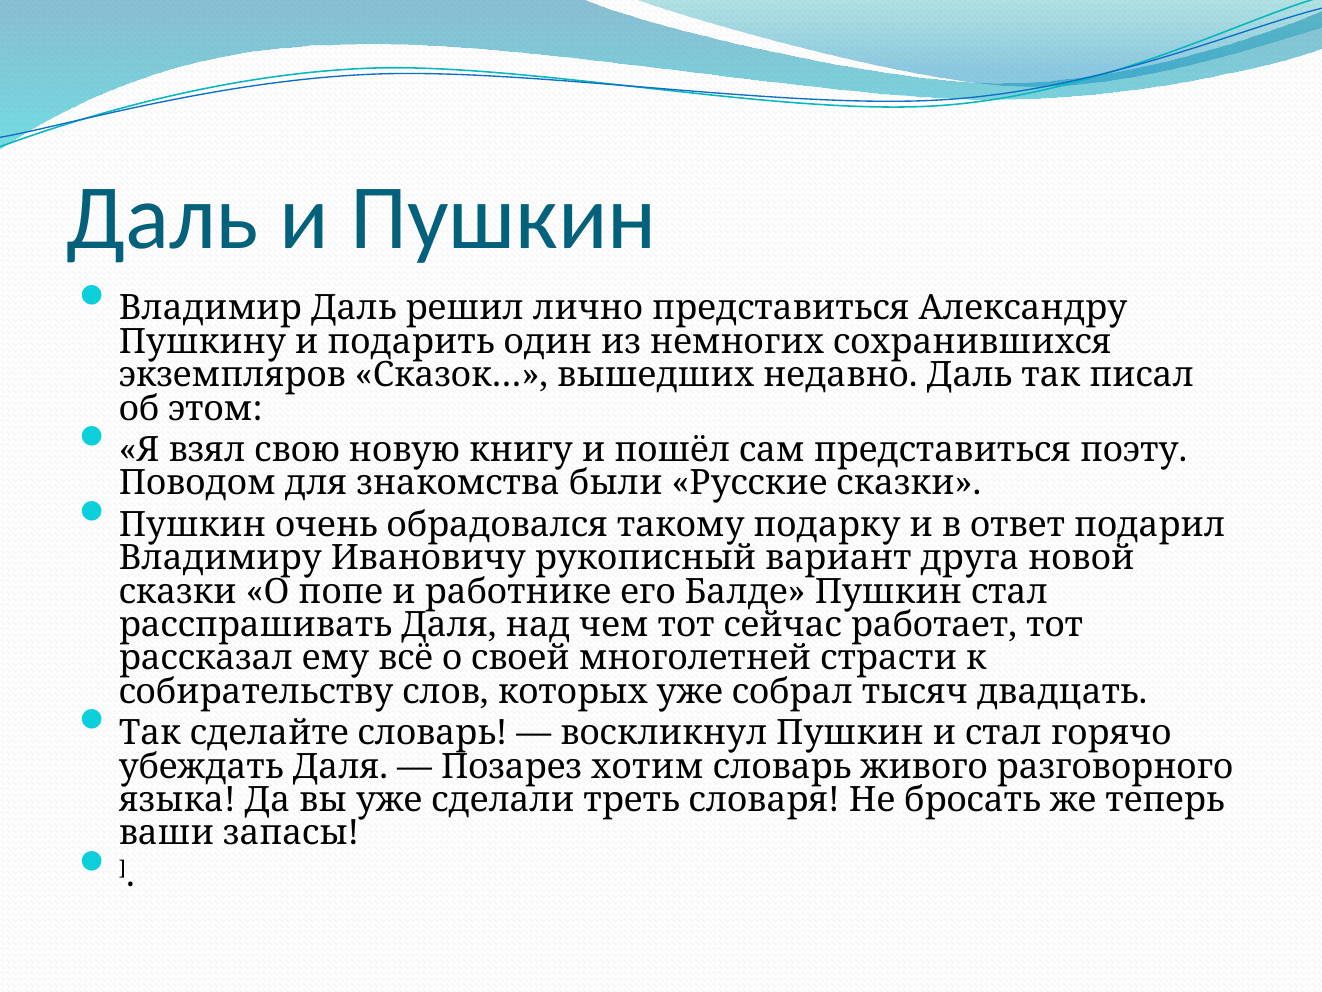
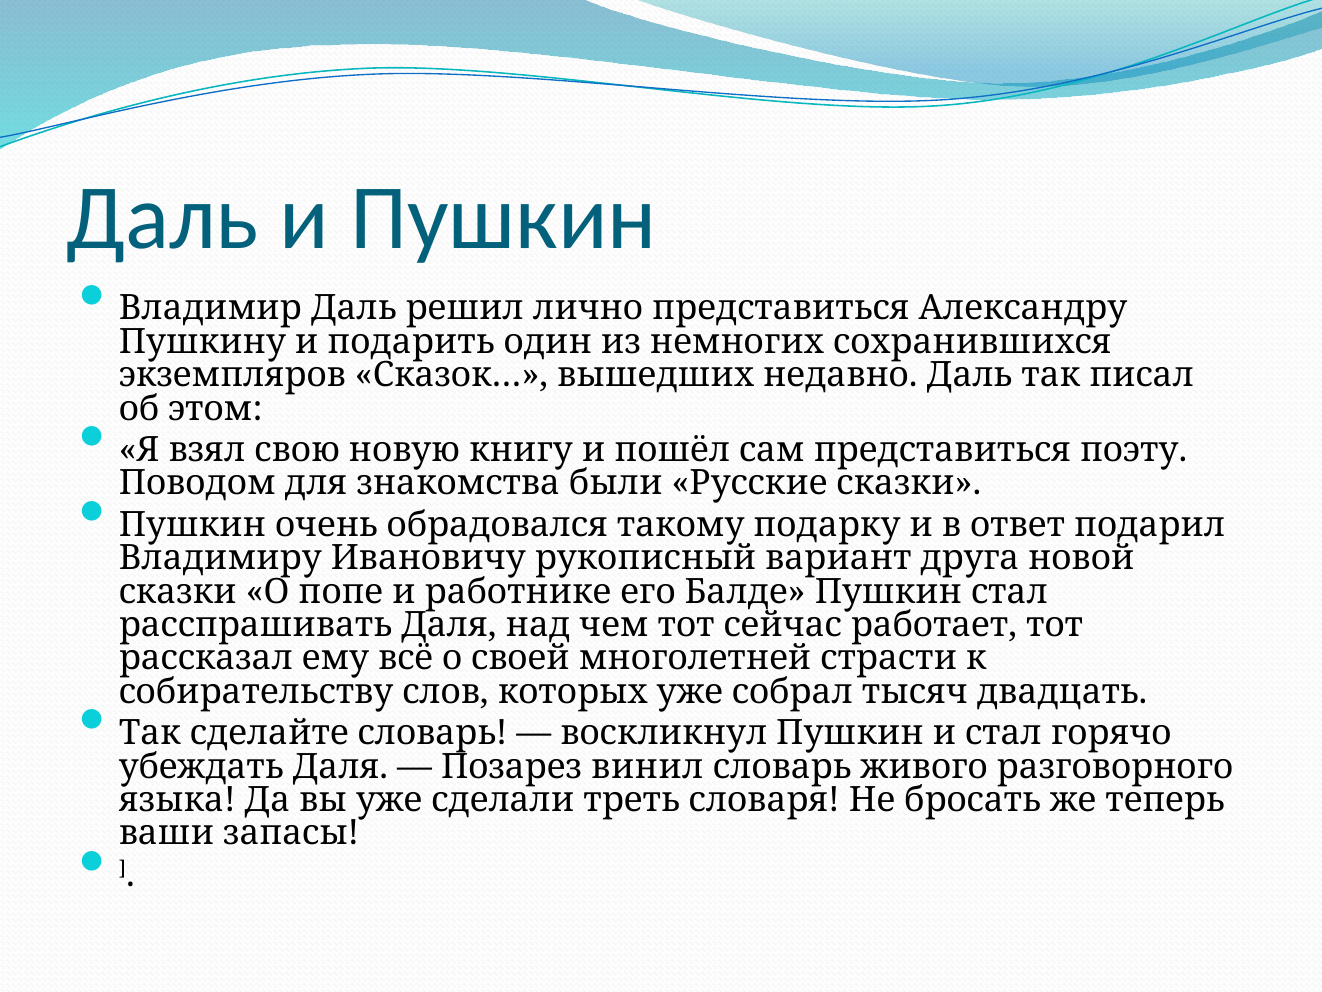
хотим: хотим -> винил
